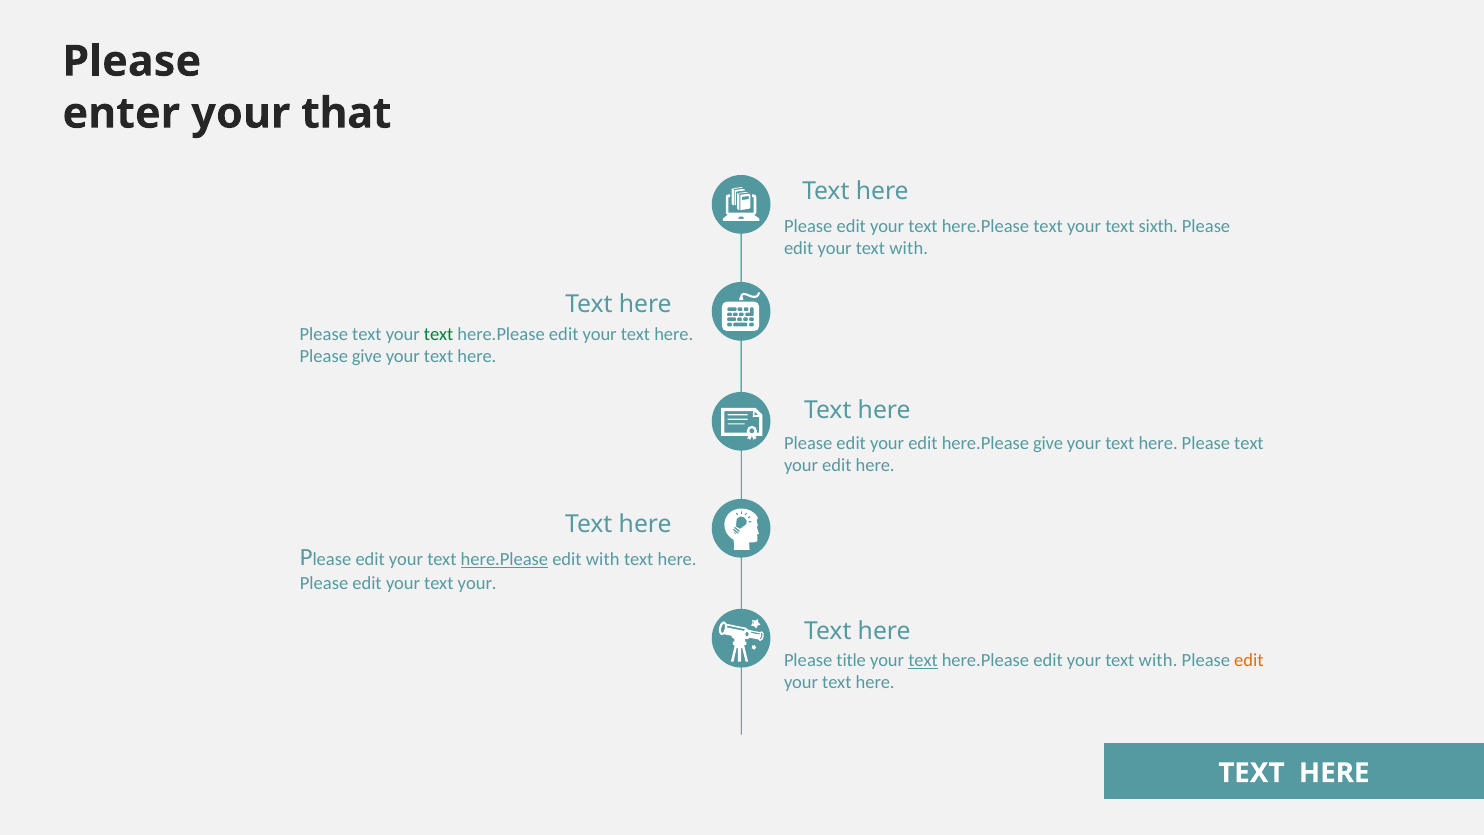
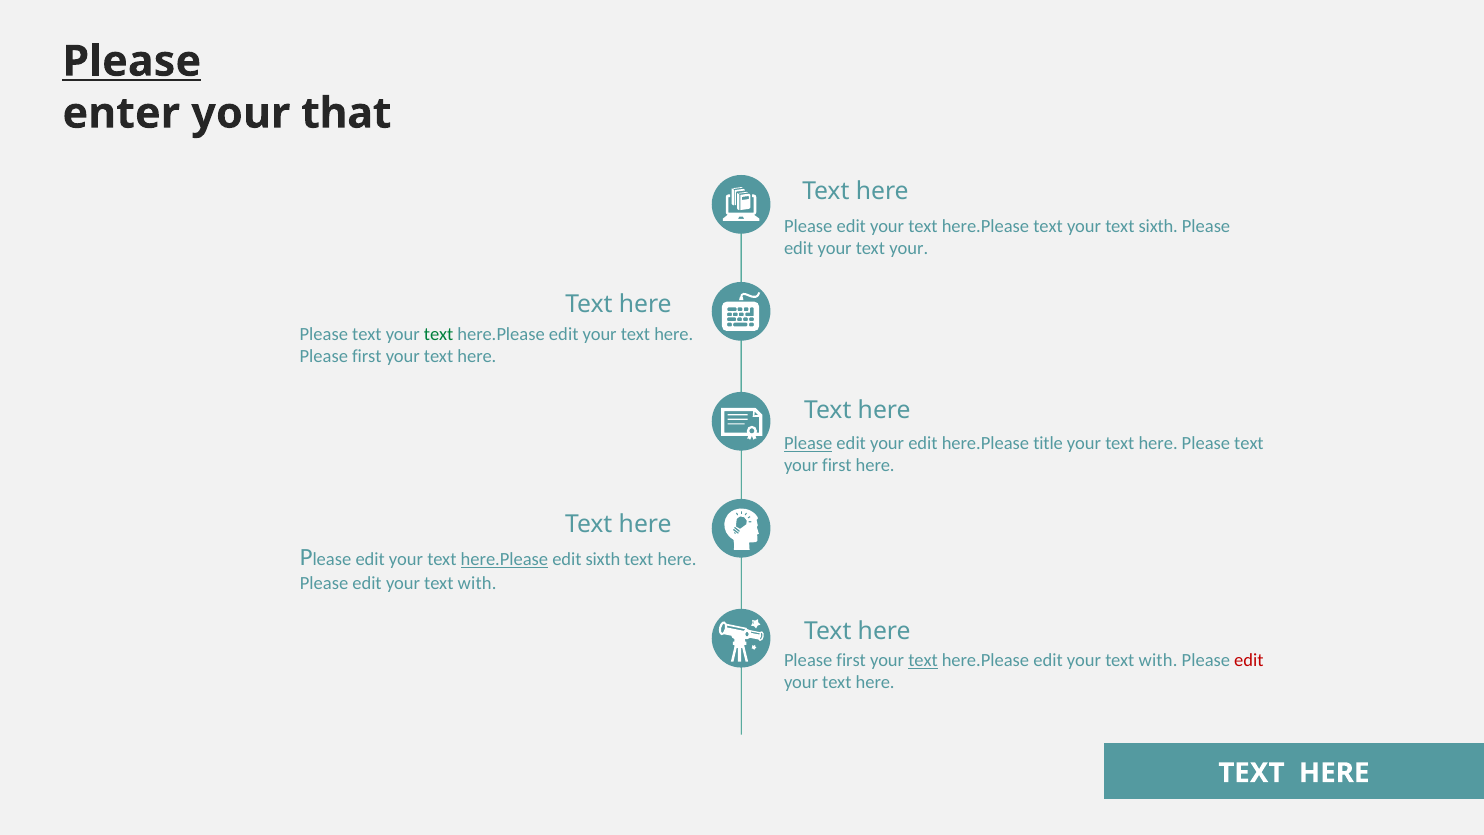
Please at (132, 61) underline: none -> present
with at (909, 249): with -> your
give at (367, 357): give -> first
Please at (808, 443) underline: none -> present
here.Please give: give -> title
edit at (837, 465): edit -> first
edit with: with -> sixth
your at (477, 583): your -> with
title at (851, 660): title -> first
edit at (1249, 660) colour: orange -> red
